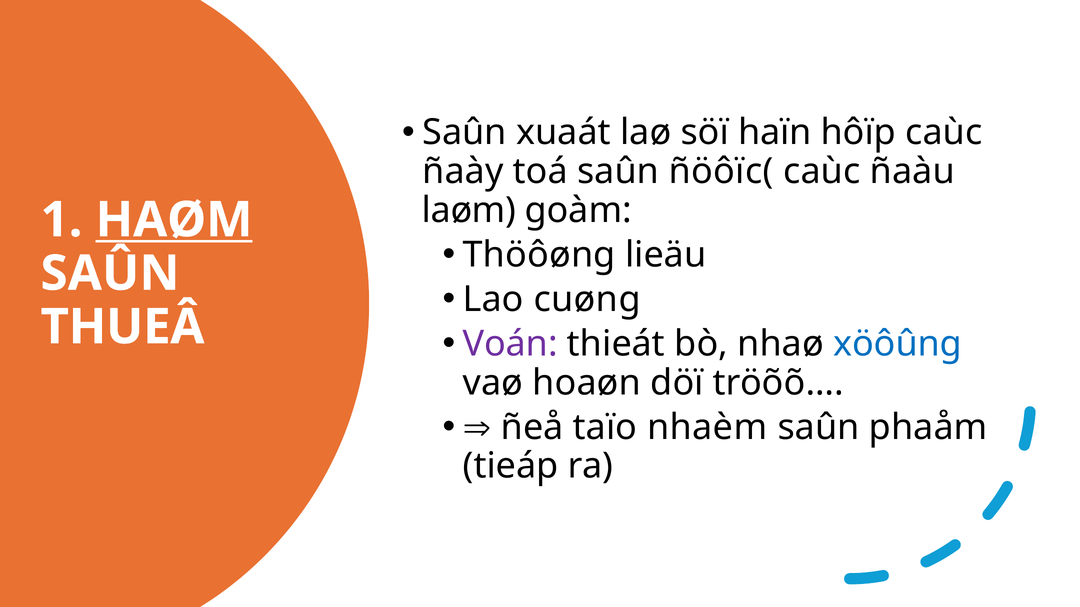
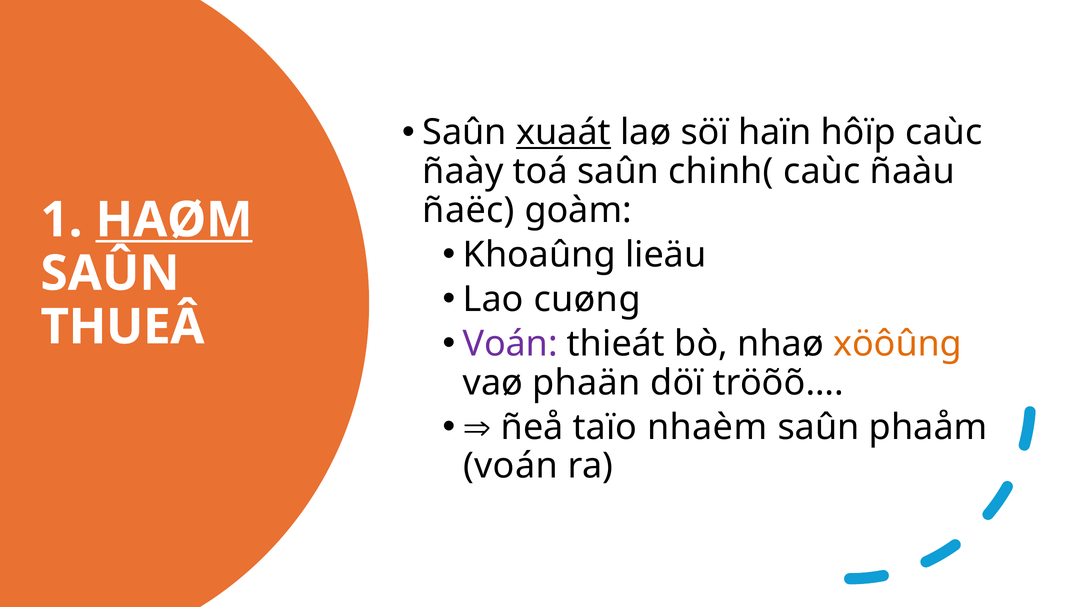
xuaát underline: none -> present
ñöôïc(: ñöôïc( -> chinh(
laøm: laøm -> ñaëc
Thöôøng: Thöôøng -> Khoaûng
xöôûng colour: blue -> orange
hoaøn: hoaøn -> phaän
tieáp at (511, 466): tieáp -> voán
